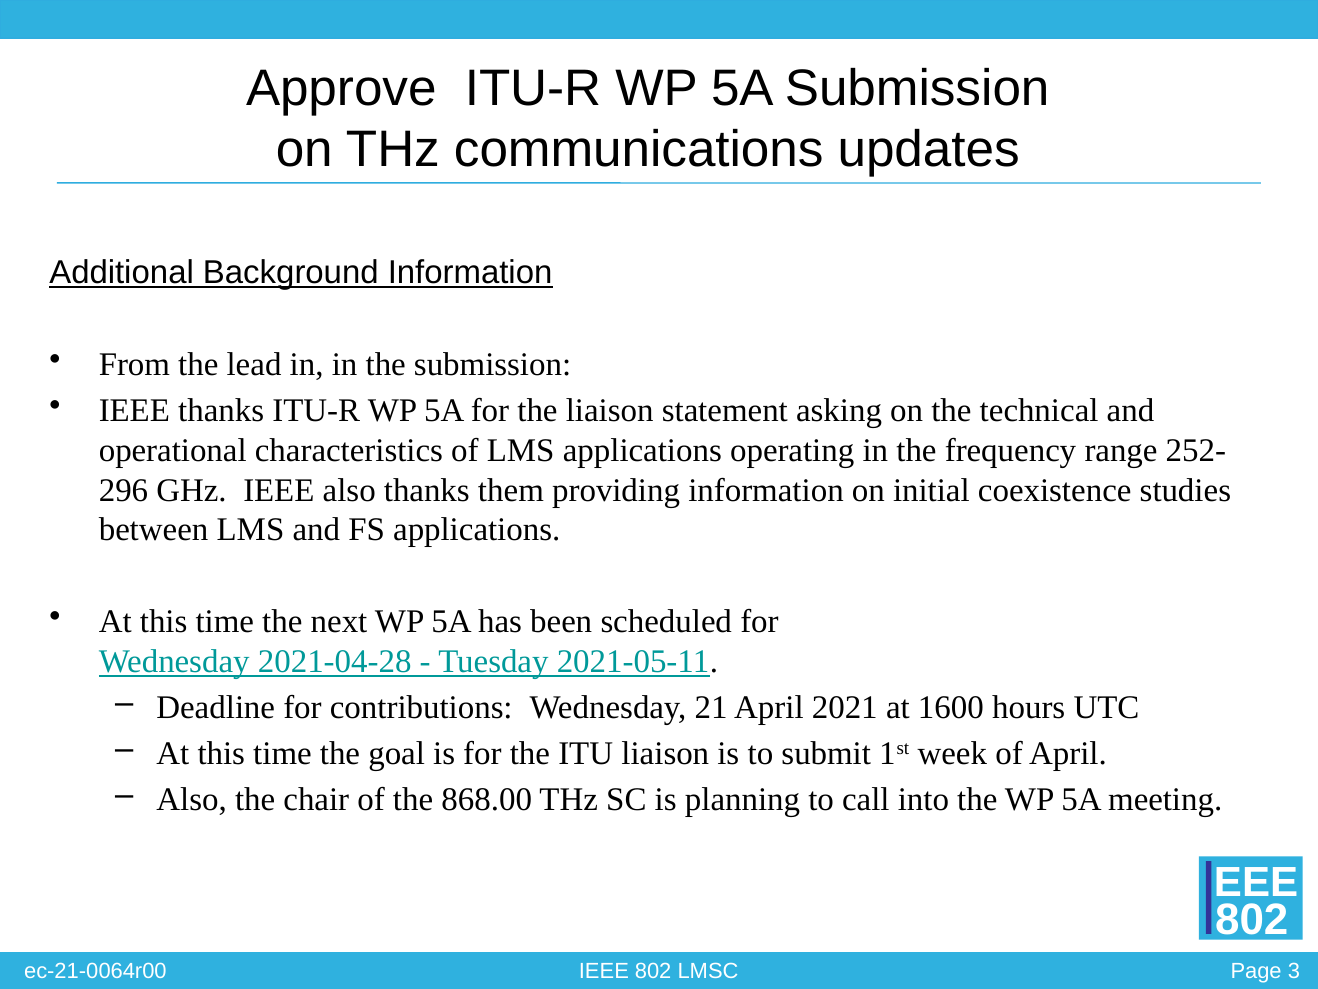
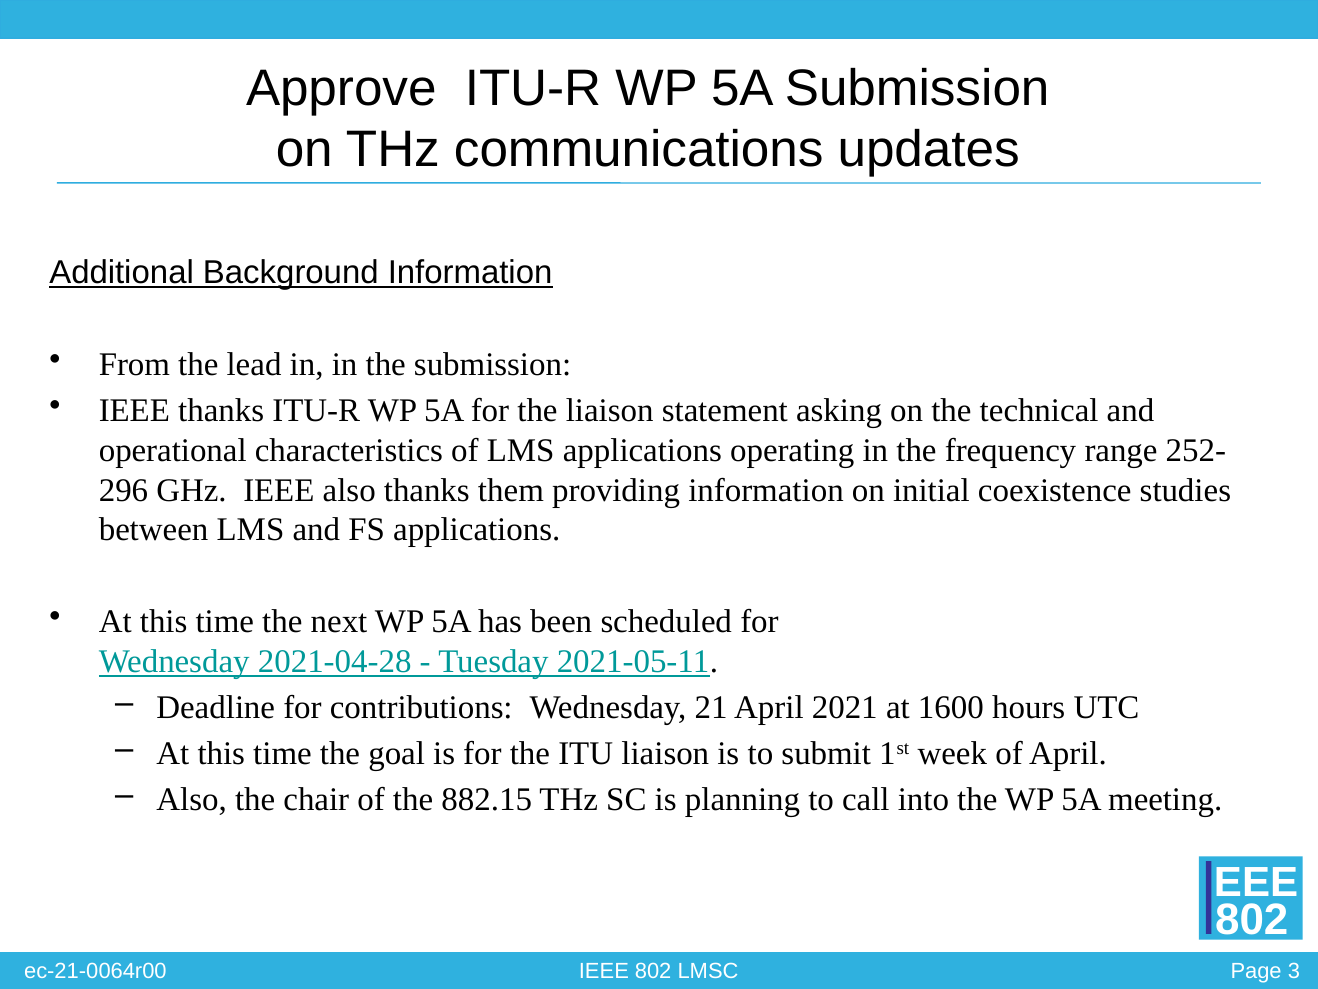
868.00: 868.00 -> 882.15
